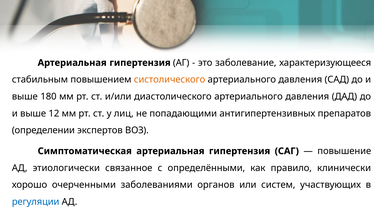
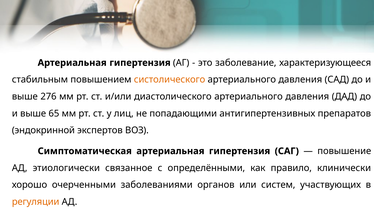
180: 180 -> 276
12: 12 -> 65
определении: определении -> эндокринной
регуляции colour: blue -> orange
